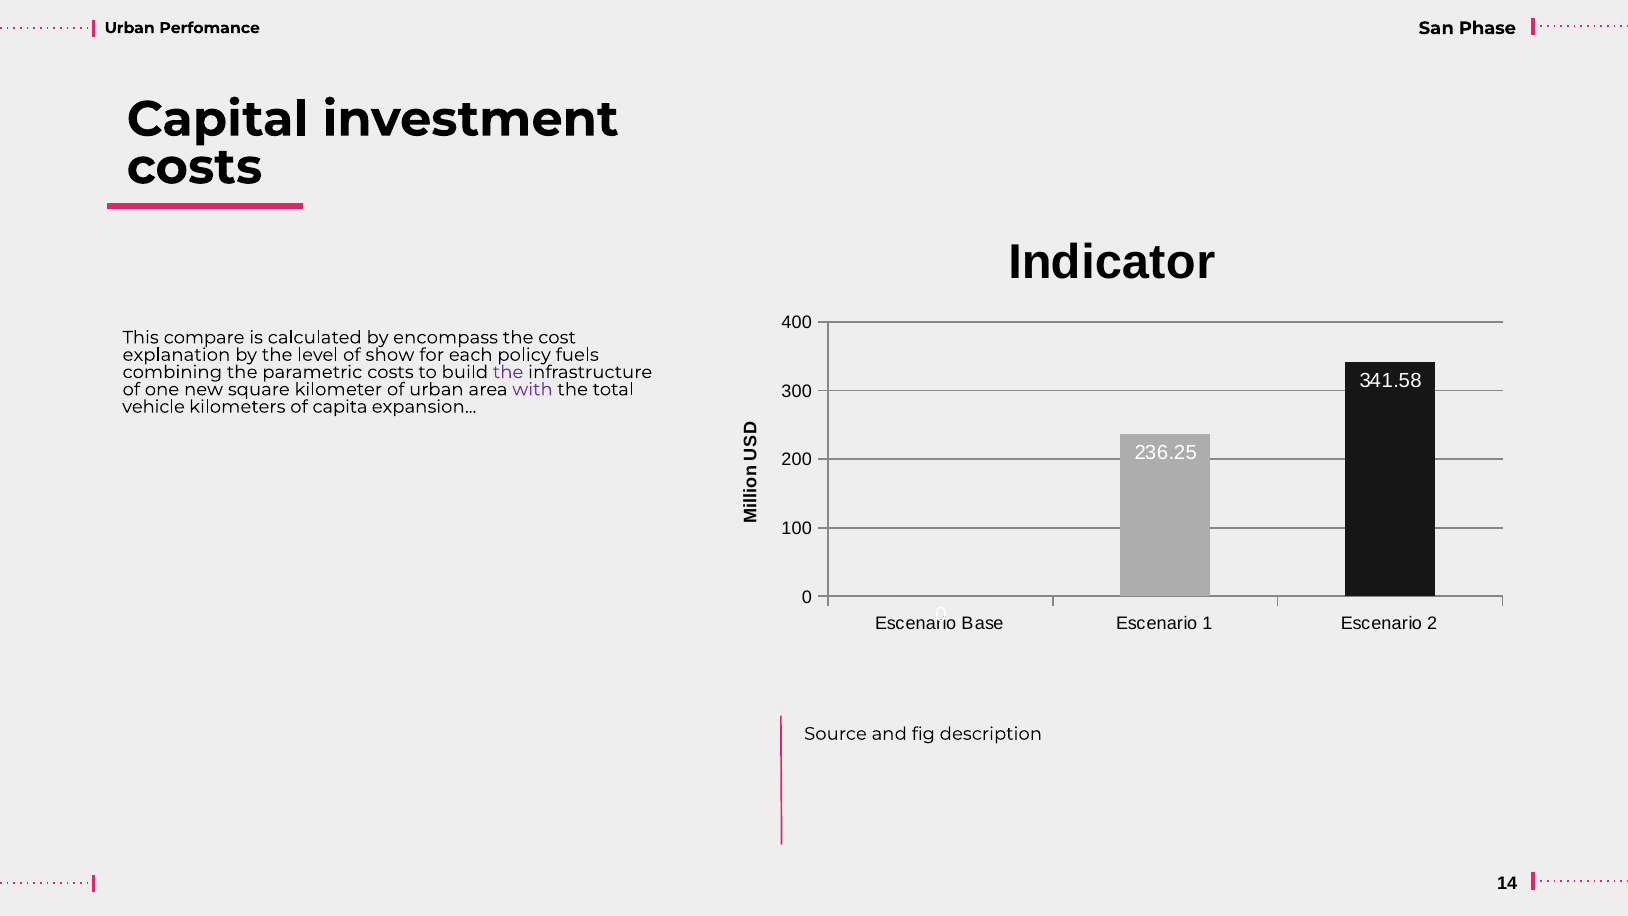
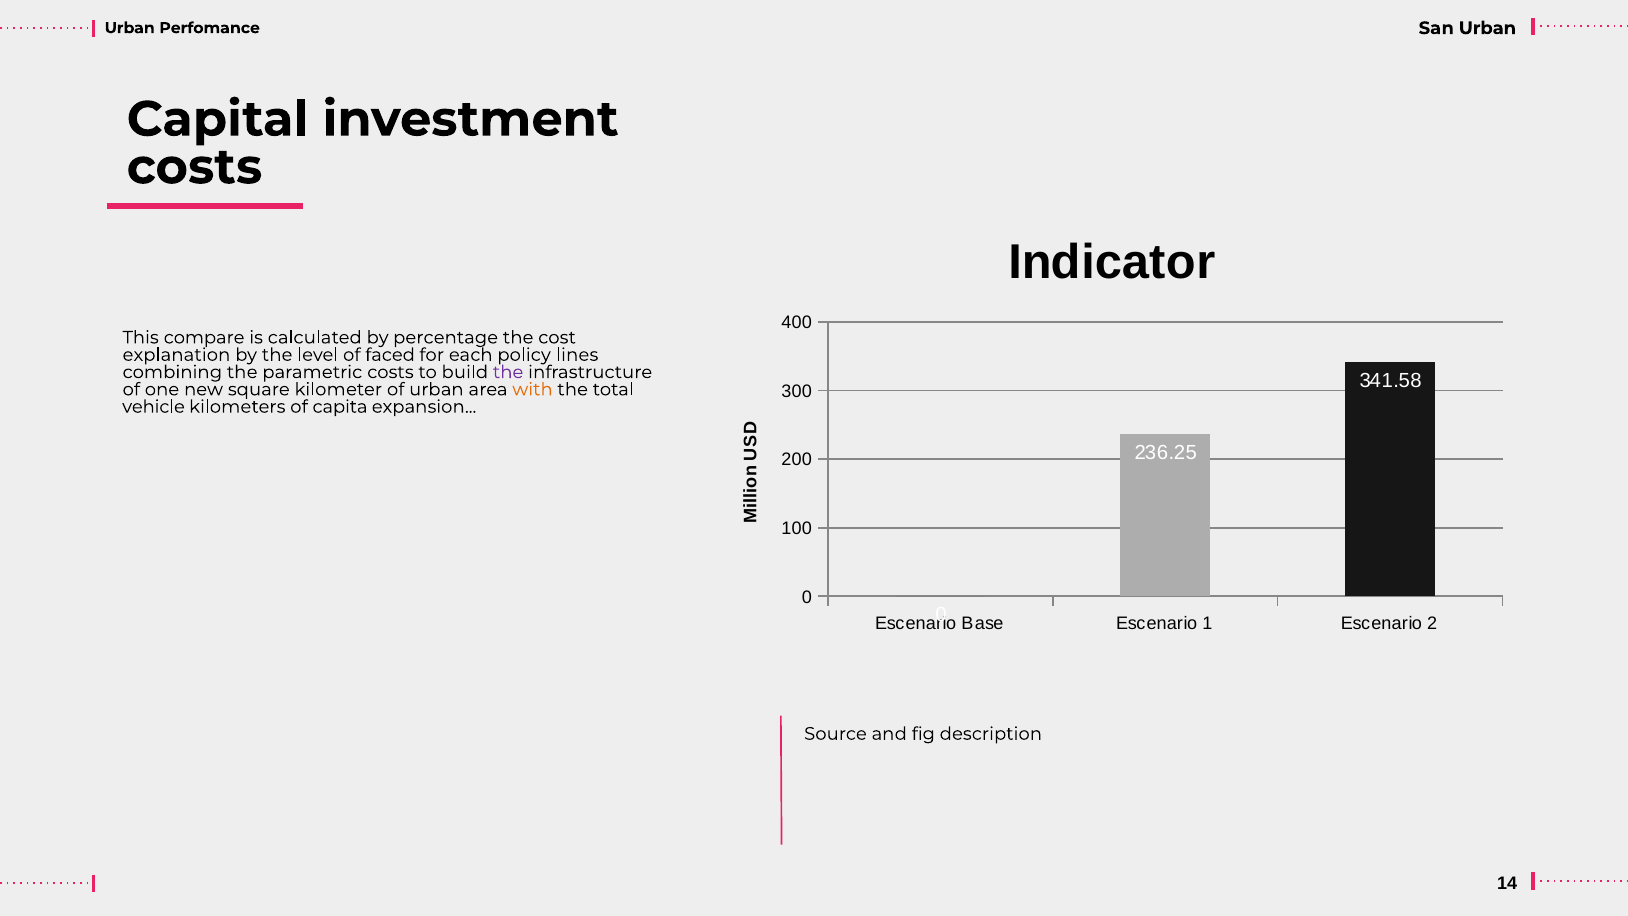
San Phase: Phase -> Urban
encompass: encompass -> percentage
show: show -> faced
fuels: fuels -> lines
with colour: purple -> orange
